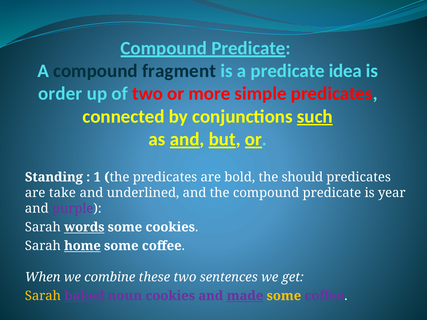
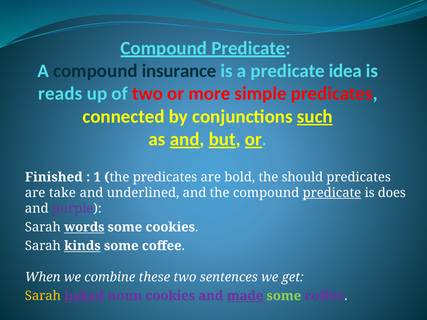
fragment: fragment -> insurance
order: order -> reads
Standing: Standing -> Finished
predicate at (332, 193) underline: none -> present
year: year -> does
home: home -> kinds
some at (284, 296) colour: yellow -> light green
